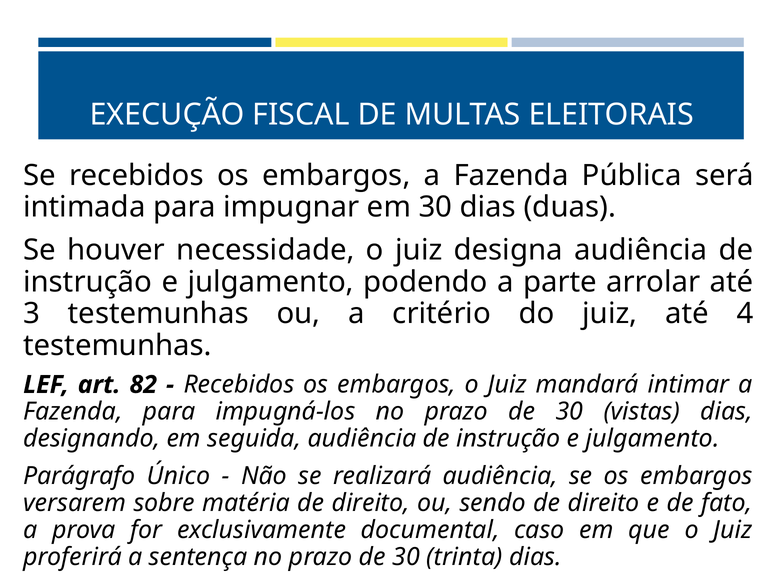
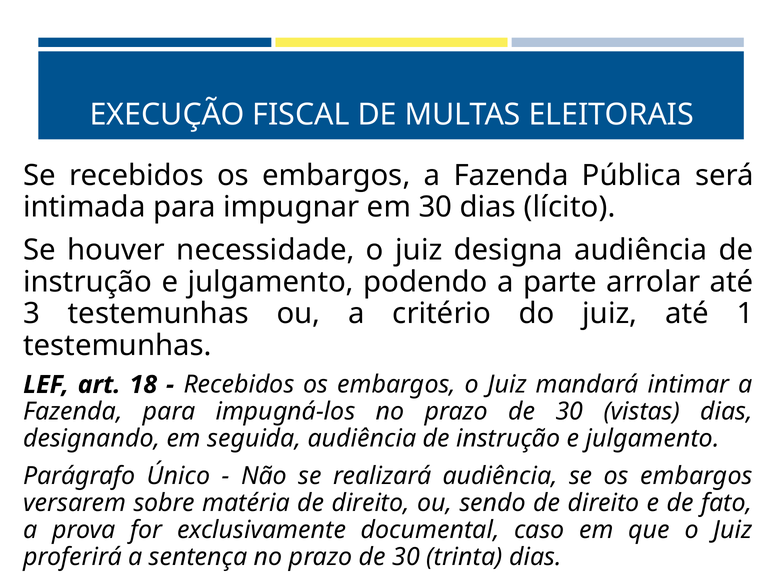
duas: duas -> lícito
4: 4 -> 1
82: 82 -> 18
